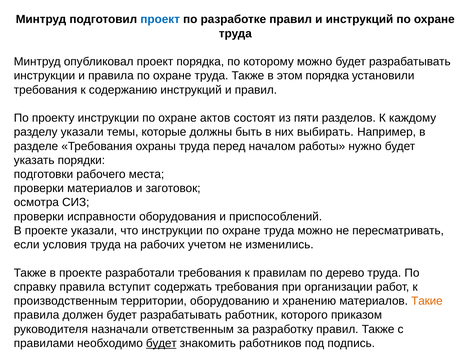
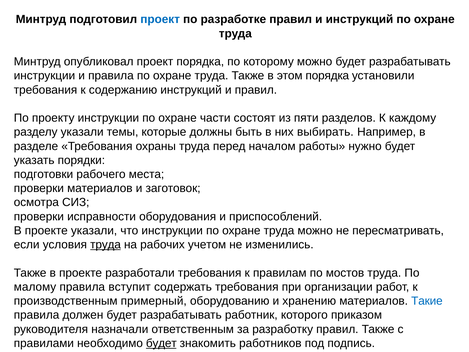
актов: актов -> части
труда at (106, 245) underline: none -> present
дерево: дерево -> мостов
справку: справку -> малому
территории: территории -> примерный
Такие colour: orange -> blue
